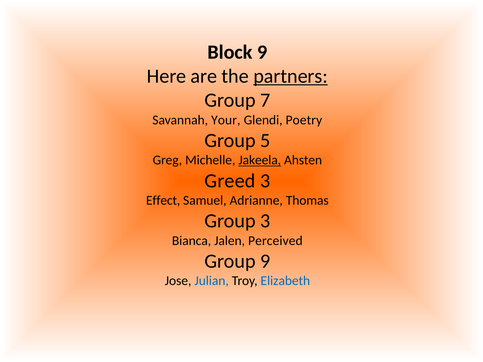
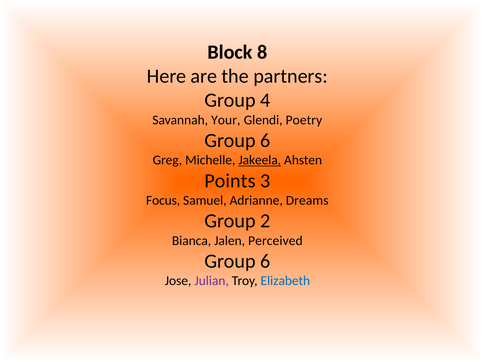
Block 9: 9 -> 8
partners underline: present -> none
7: 7 -> 4
5 at (265, 141): 5 -> 6
Greed: Greed -> Points
Effect: Effect -> Focus
Thomas: Thomas -> Dreams
Group 3: 3 -> 2
9 at (265, 261): 9 -> 6
Julian colour: blue -> purple
